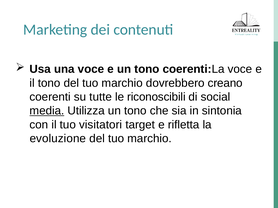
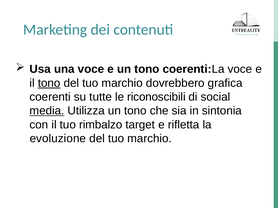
tono at (49, 83) underline: none -> present
creano: creano -> grafica
visitatori: visitatori -> rimbalzo
